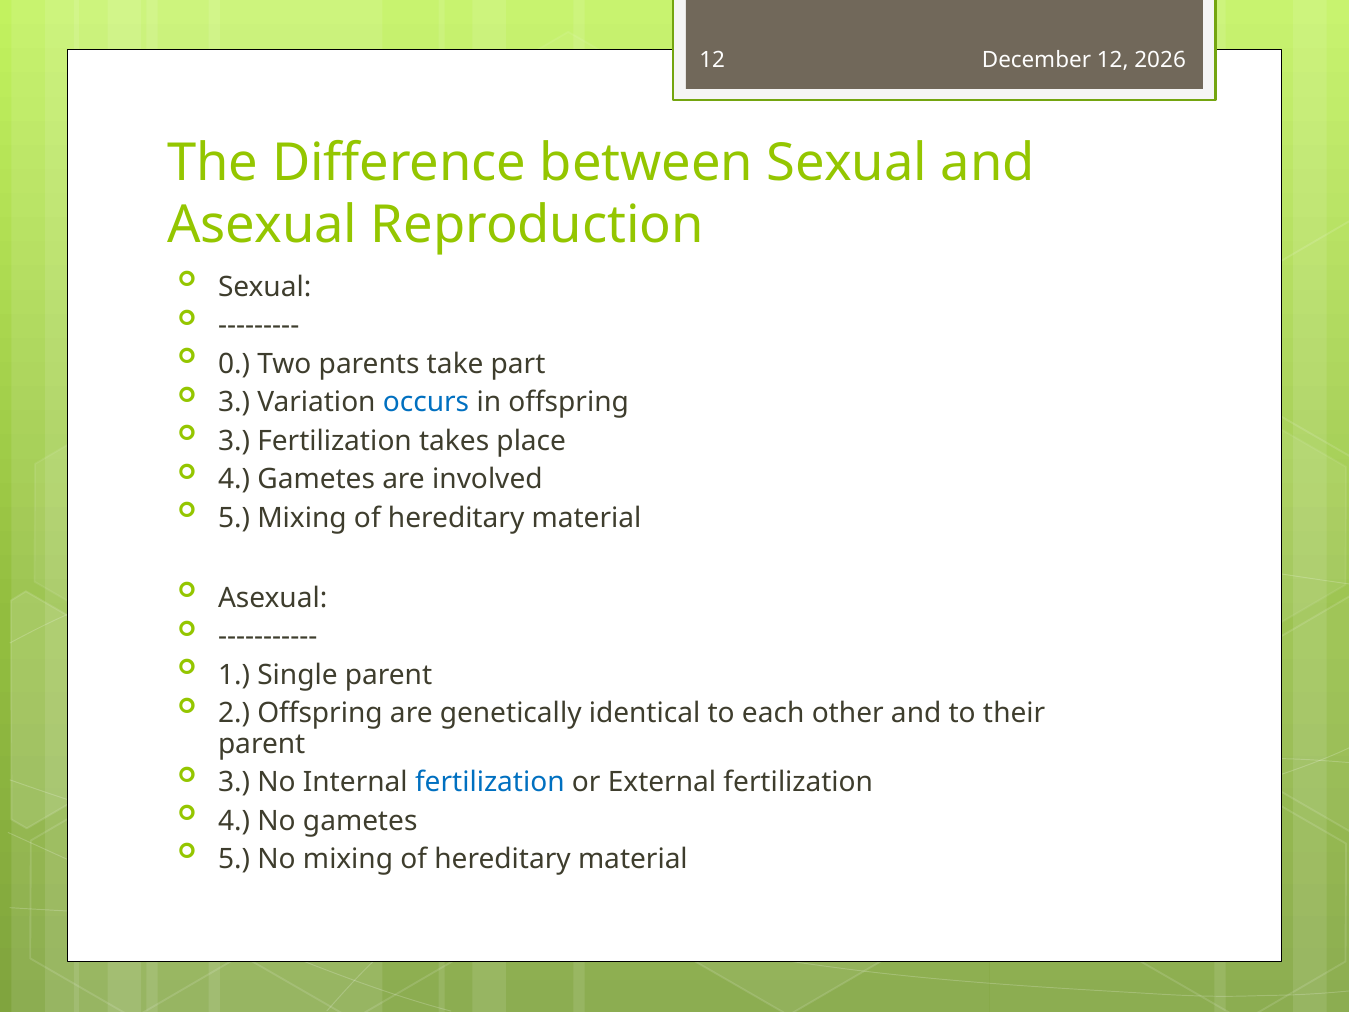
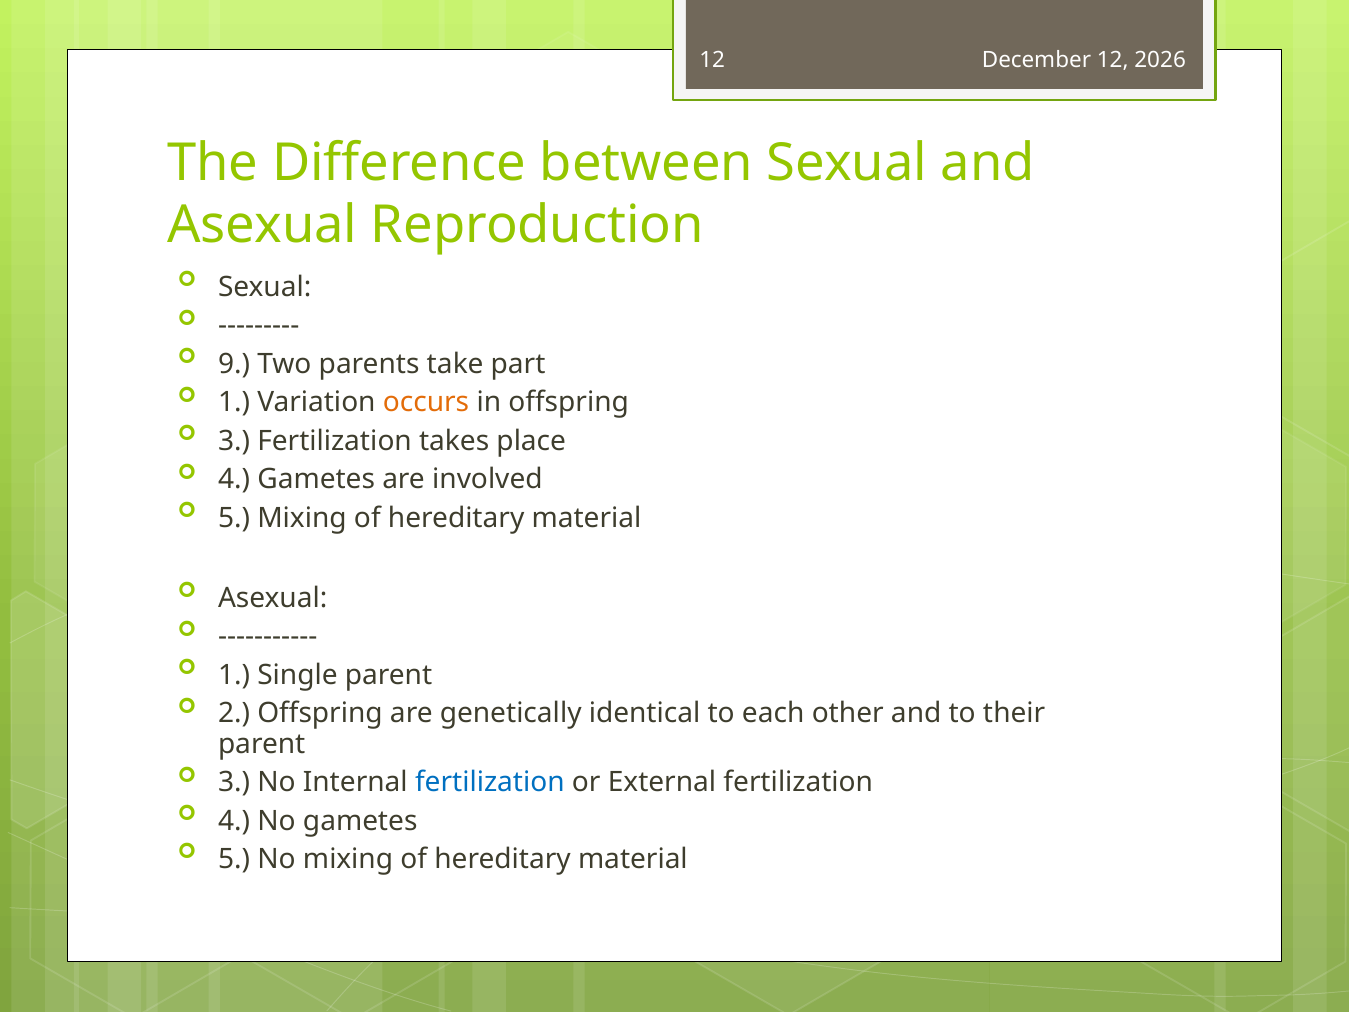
0: 0 -> 9
3 at (234, 402): 3 -> 1
occurs colour: blue -> orange
